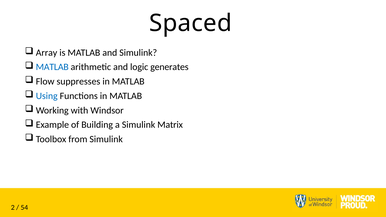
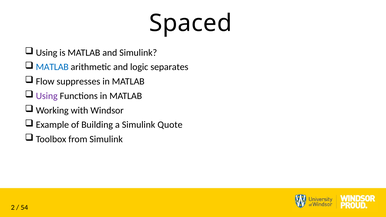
Array at (47, 53): Array -> Using
generates: generates -> separates
Using at (47, 96) colour: blue -> purple
Matrix: Matrix -> Quote
